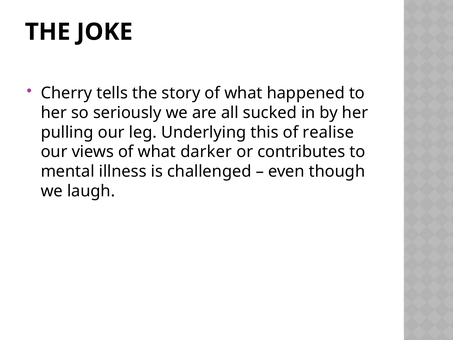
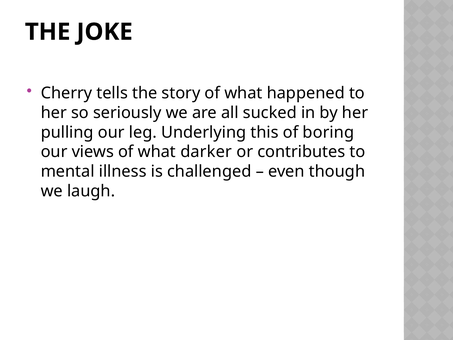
realise: realise -> boring
